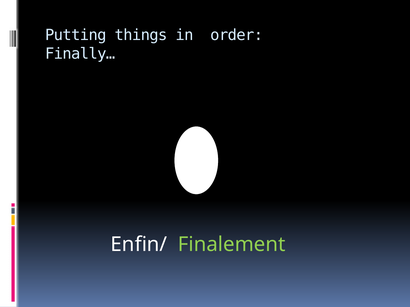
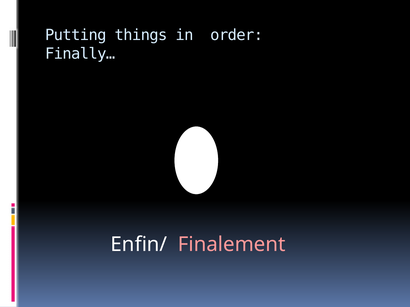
Finalement colour: light green -> pink
